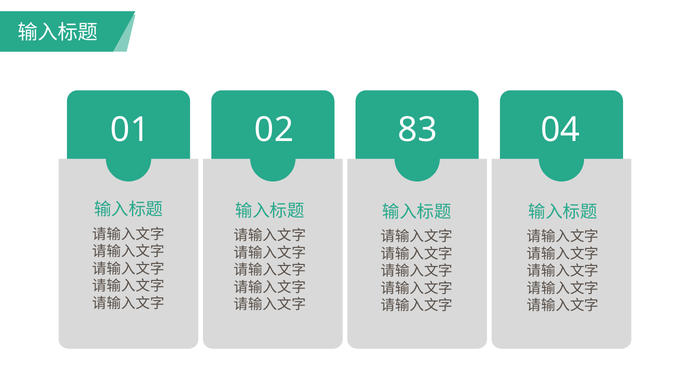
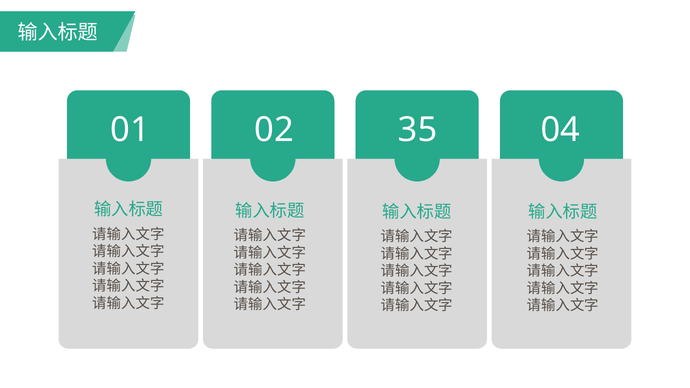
83: 83 -> 35
